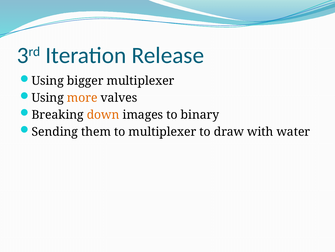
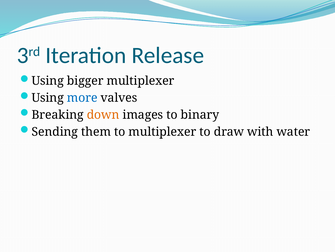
more colour: orange -> blue
